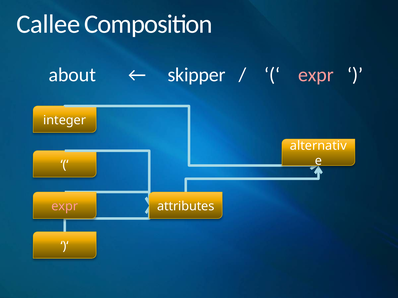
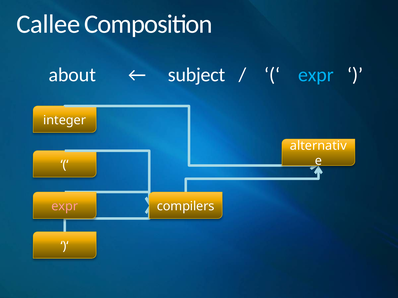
skipper: skipper -> subject
expr at (316, 75) colour: pink -> light blue
attributes: attributes -> compilers
